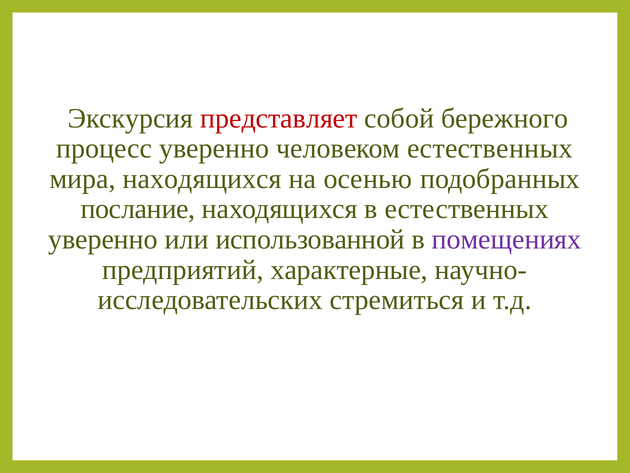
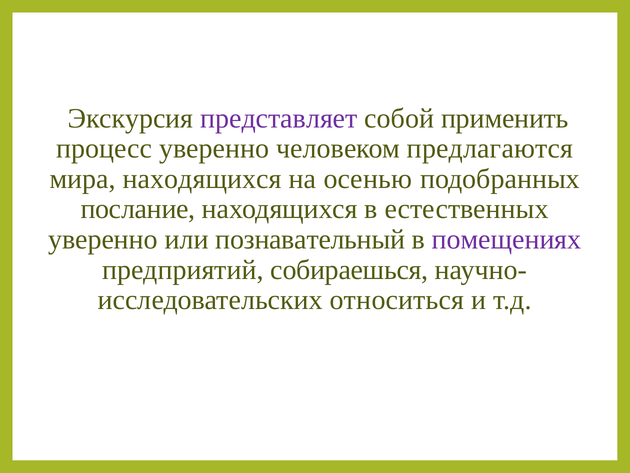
представляет colour: red -> purple
бережного: бережного -> применить
человеком естественных: естественных -> предлагаются
использованной: использованной -> познавательный
характерные: характерные -> собираешься
стремиться: стремиться -> относиться
